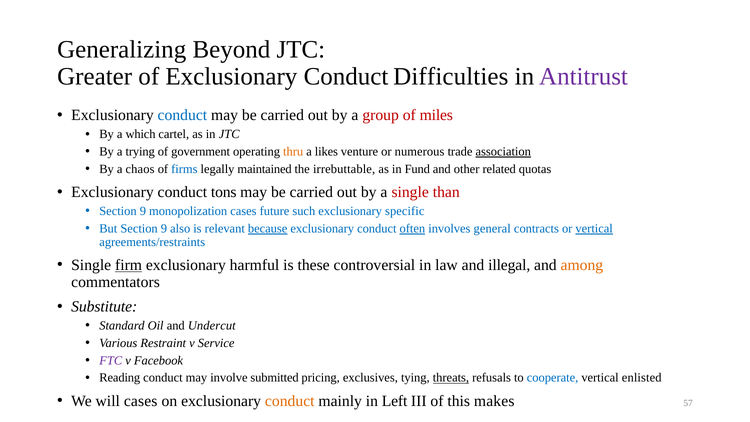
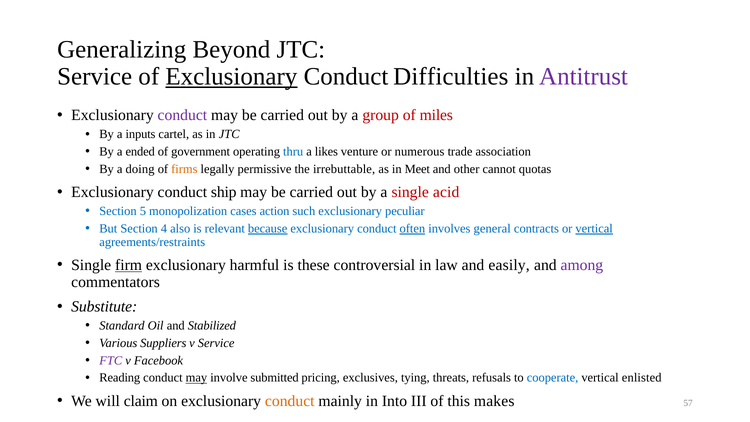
Greater at (95, 77): Greater -> Service
Exclusionary at (231, 77) underline: none -> present
conduct at (182, 115) colour: blue -> purple
which: which -> inputs
trying: trying -> ended
thru colour: orange -> blue
association underline: present -> none
chaos: chaos -> doing
firms colour: blue -> orange
maintained: maintained -> permissive
Fund: Fund -> Meet
related: related -> cannot
tons: tons -> ship
than: than -> acid
9 at (143, 211): 9 -> 5
future: future -> action
specific: specific -> peculiar
But Section 9: 9 -> 4
illegal: illegal -> easily
among colour: orange -> purple
Undercut: Undercut -> Stabilized
Restraint: Restraint -> Suppliers
may at (196, 378) underline: none -> present
threats underline: present -> none
will cases: cases -> claim
Left: Left -> Into
